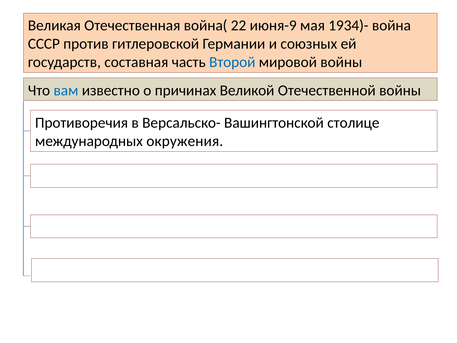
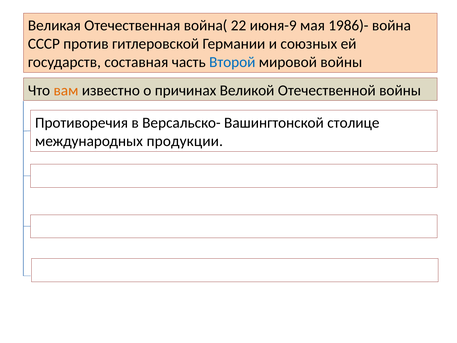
1934)-: 1934)- -> 1986)-
вам colour: blue -> orange
окружения: окружения -> продукции
